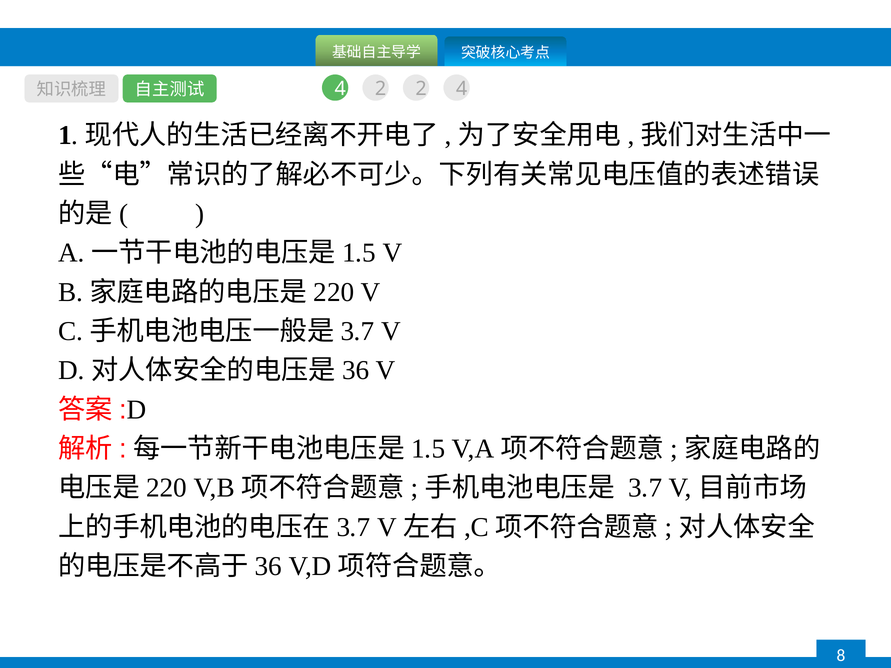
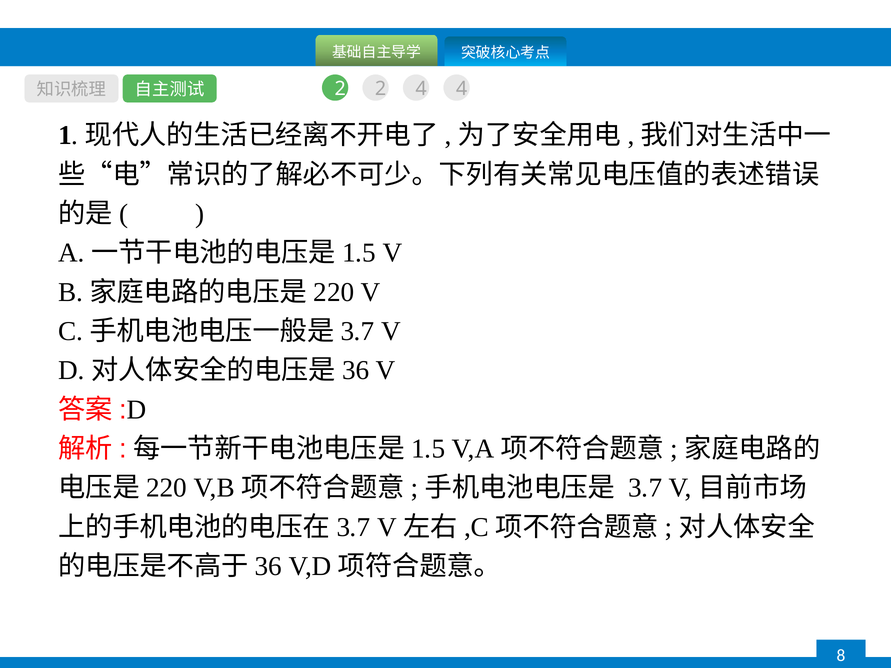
4 at (340, 89): 4 -> 2
2 2: 2 -> 4
